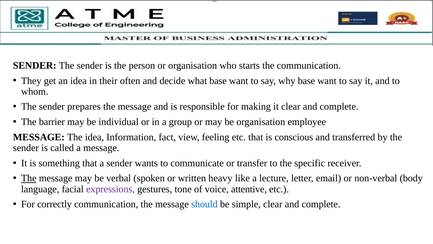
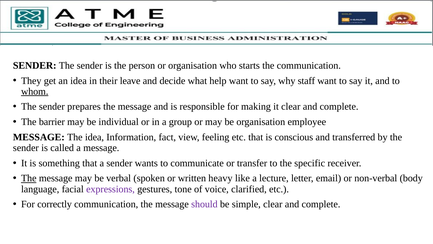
often: often -> leave
what base: base -> help
why base: base -> staff
whom underline: none -> present
attentive: attentive -> clarified
should colour: blue -> purple
